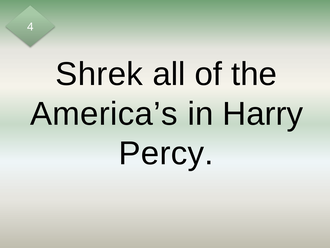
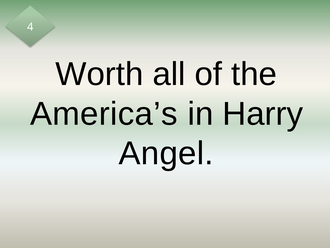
Shrek: Shrek -> Worth
Percy: Percy -> Angel
